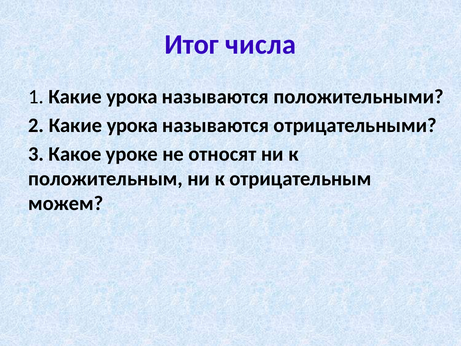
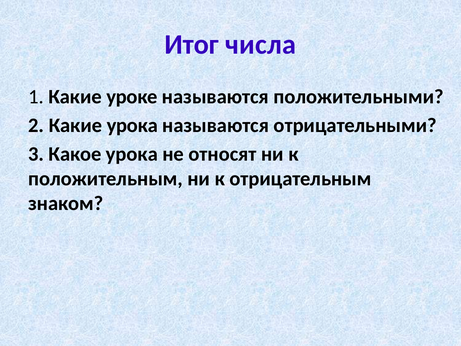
1 Какие урока: урока -> уроке
Какое уроке: уроке -> урока
можем: можем -> знаком
